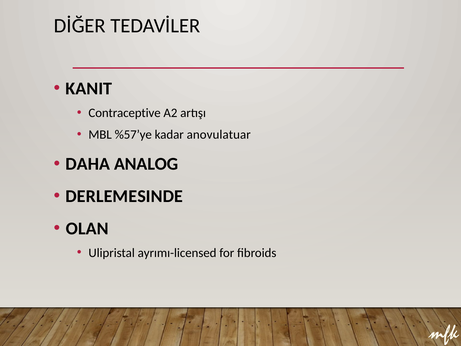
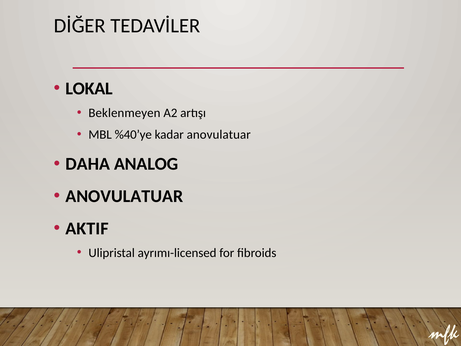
KANIT: KANIT -> LOKAL
Contraceptive: Contraceptive -> Beklenmeyen
%57’ye: %57’ye -> %40’ye
DERLEMESINDE at (124, 196): DERLEMESINDE -> ANOVULATUAR
OLAN: OLAN -> AKTIF
